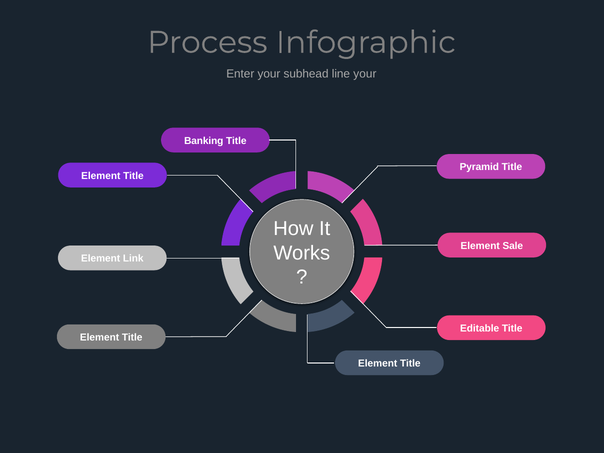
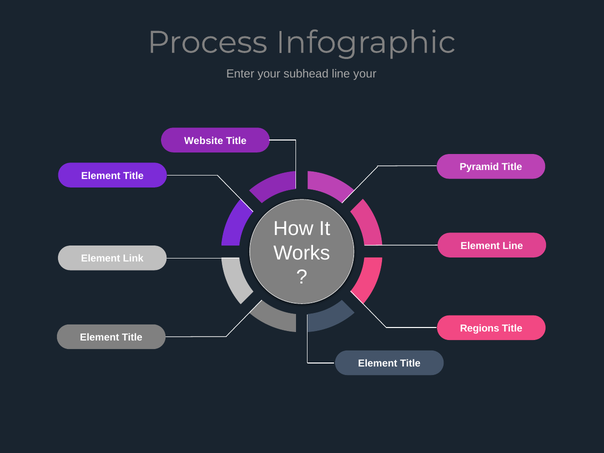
Banking: Banking -> Website
Element Sale: Sale -> Line
Editable: Editable -> Regions
